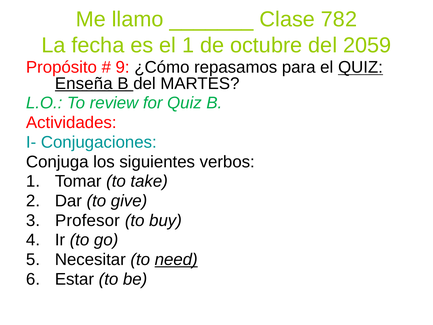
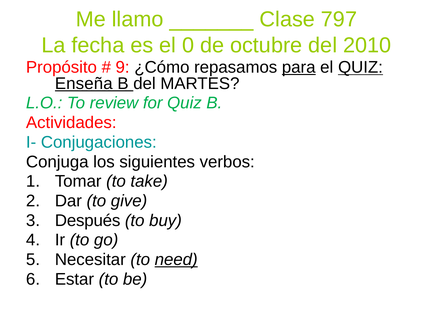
782: 782 -> 797
el 1: 1 -> 0
2059: 2059 -> 2010
para underline: none -> present
Profesor: Profesor -> Después
